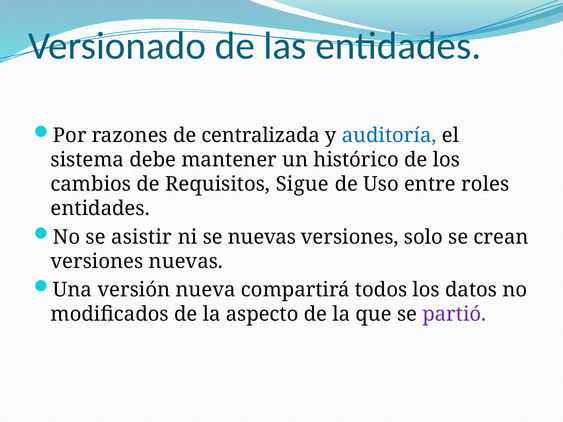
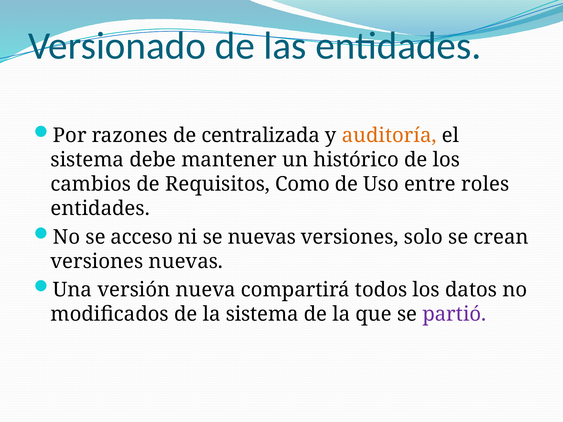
auditoría colour: blue -> orange
Sigue: Sigue -> Como
asistir: asistir -> acceso
la aspecto: aspecto -> sistema
